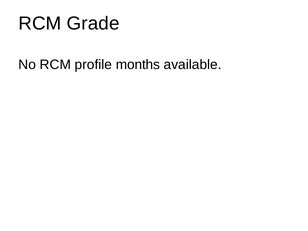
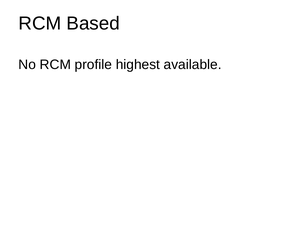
Grade: Grade -> Based
months: months -> highest
